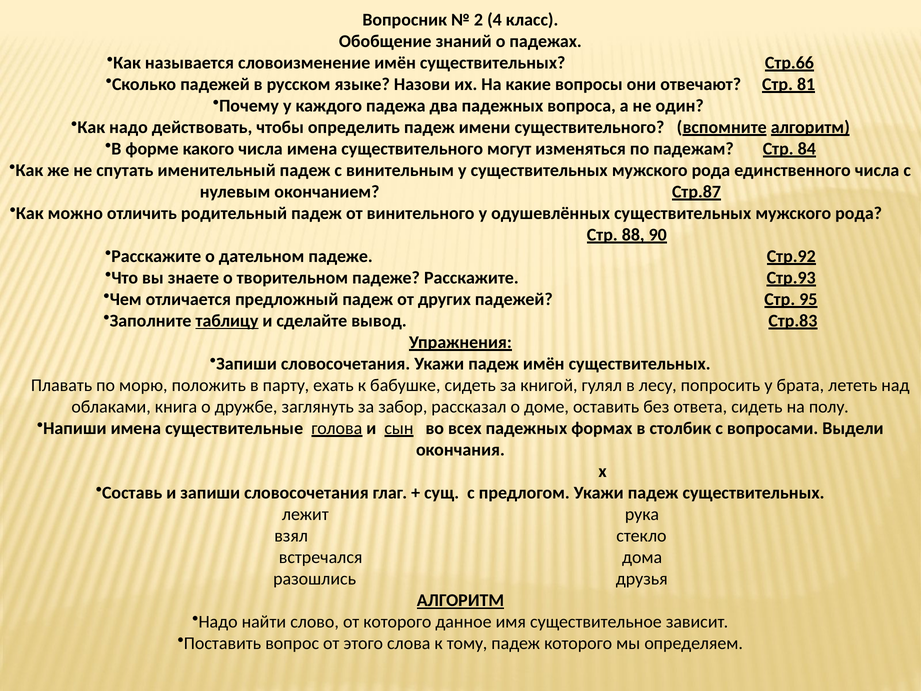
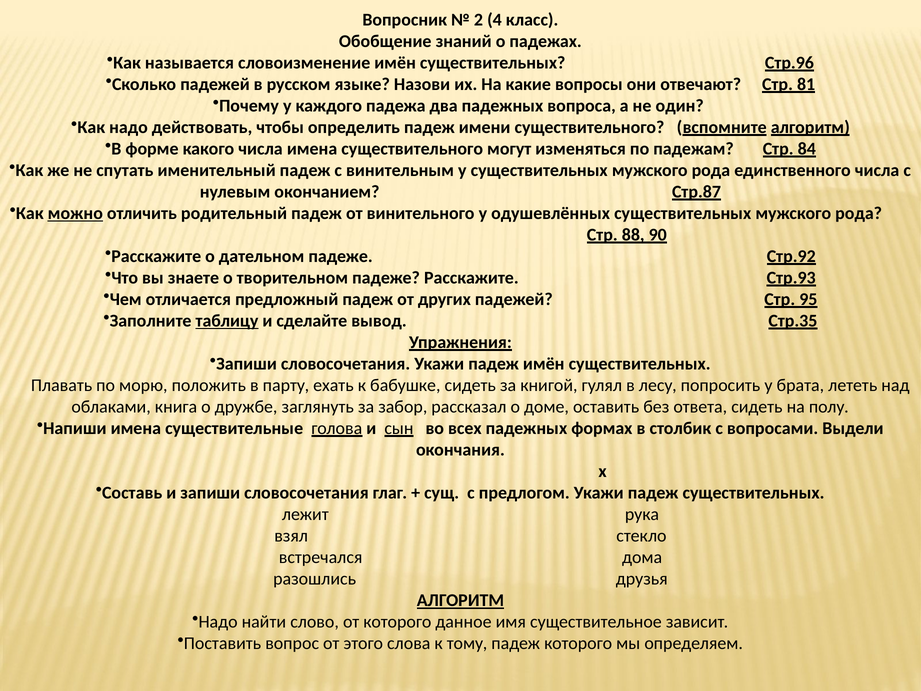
Стр.66: Стр.66 -> Стр.96
можно underline: none -> present
Стр.83: Стр.83 -> Стр.35
